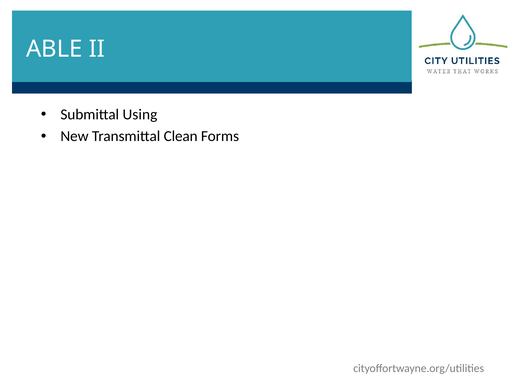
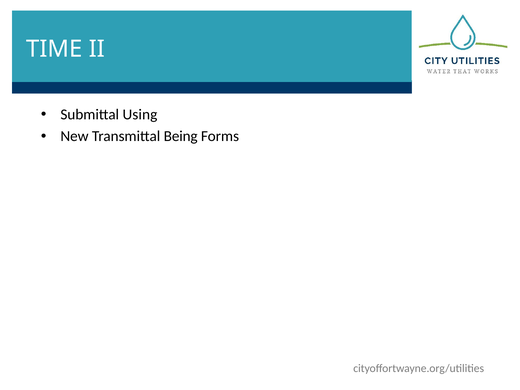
ABLE: ABLE -> TIME
Clean: Clean -> Being
